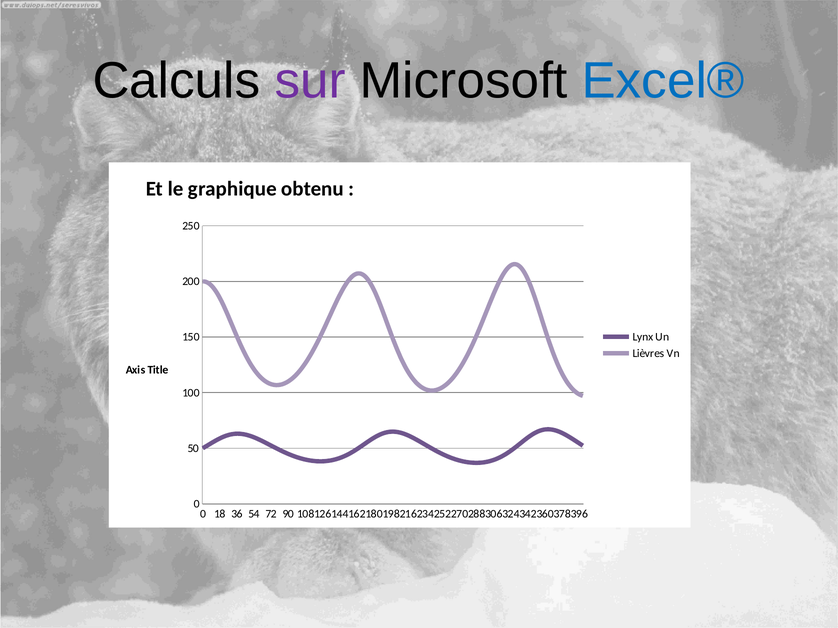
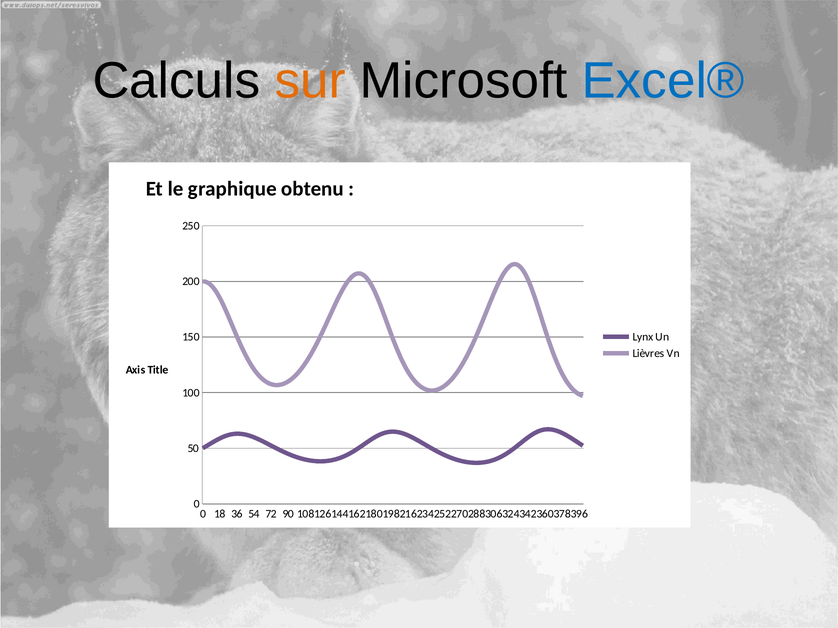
sur colour: purple -> orange
